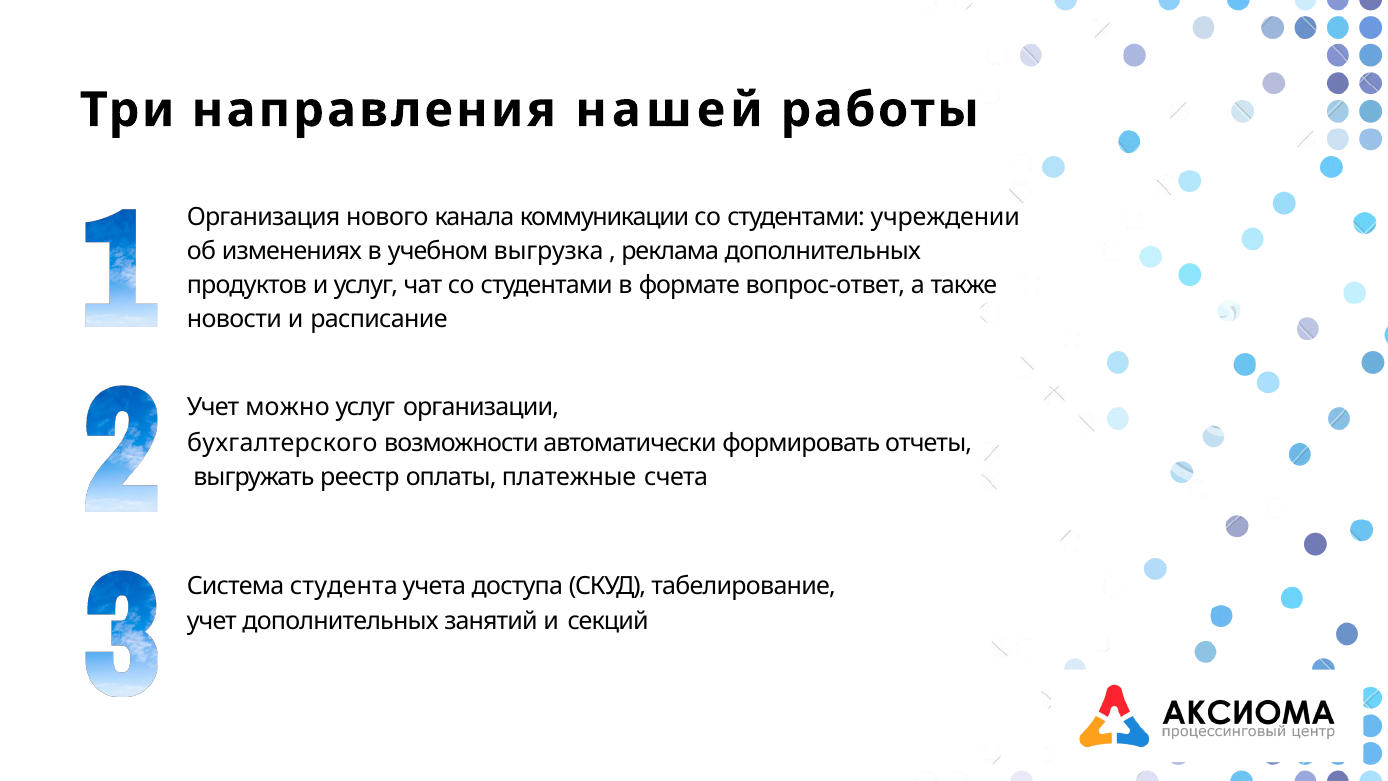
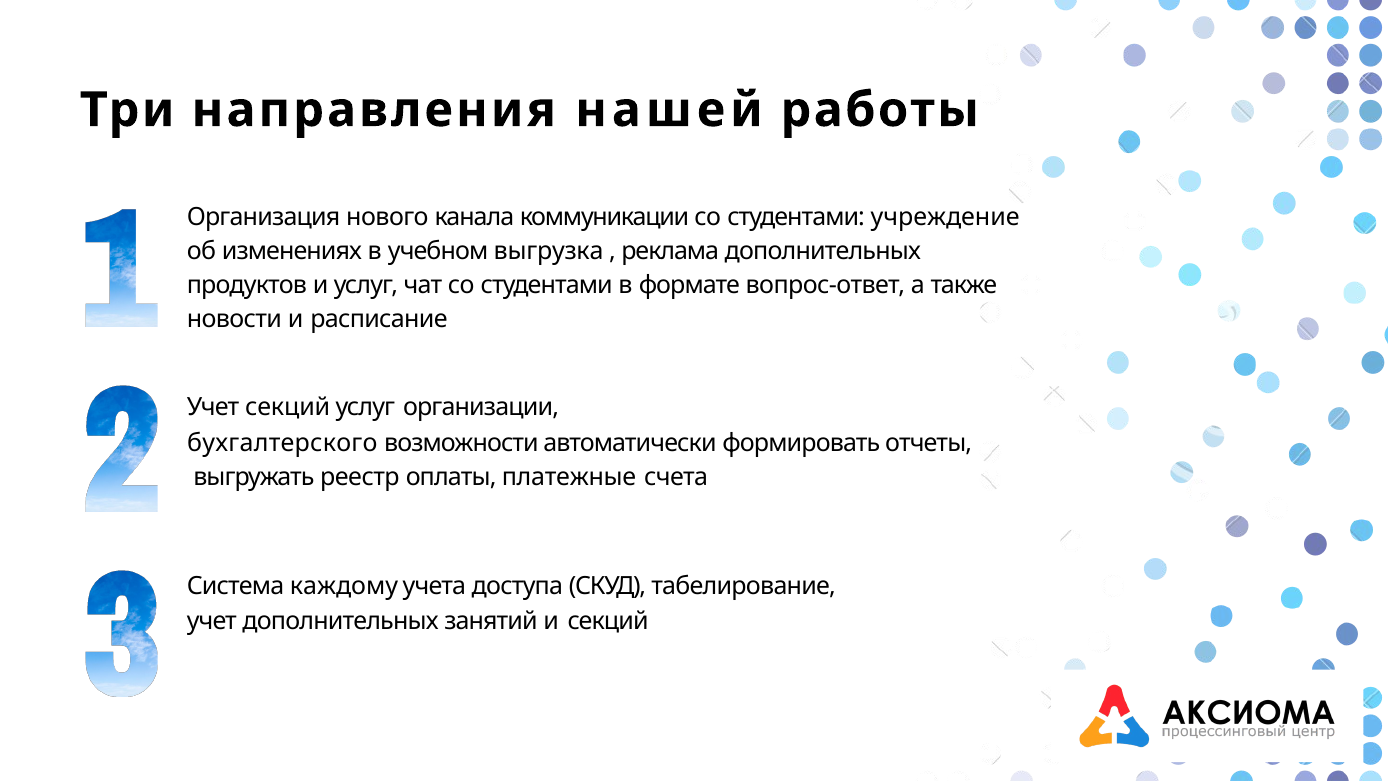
учреждении: учреждении -> учреждение
Учет можно: можно -> секций
студента: студента -> каждому
